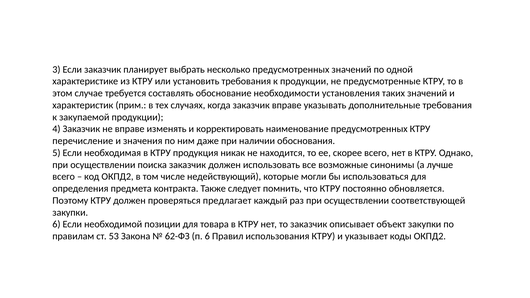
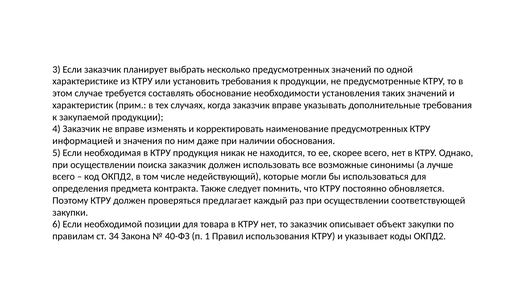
перечисление: перечисление -> информацией
53: 53 -> 34
62-ФЗ: 62-ФЗ -> 40-ФЗ
п 6: 6 -> 1
